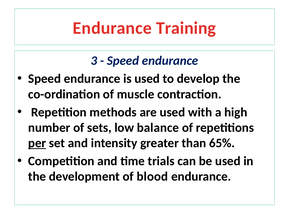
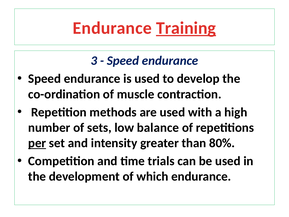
Training underline: none -> present
65%: 65% -> 80%
blood: blood -> which
